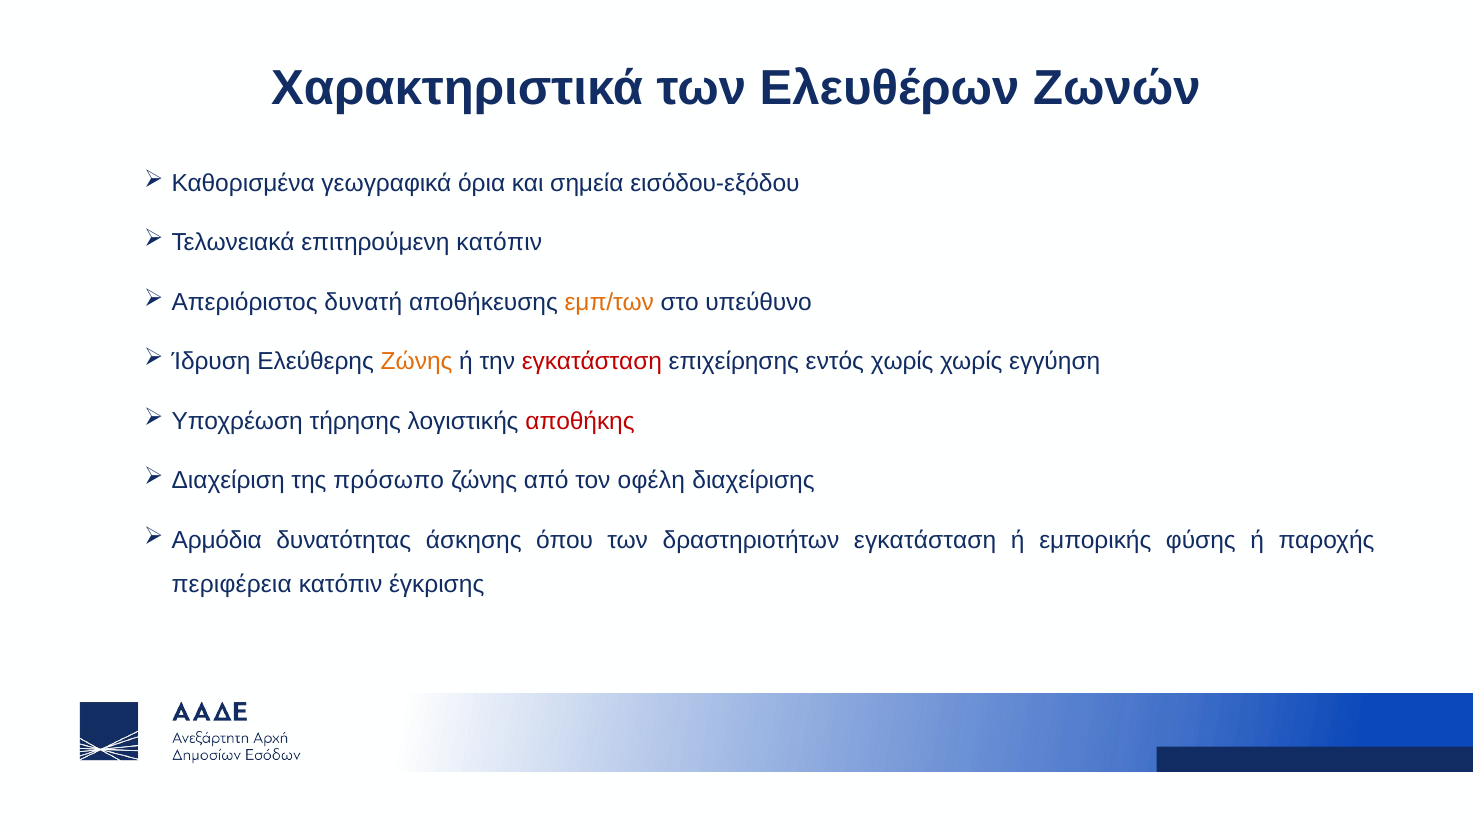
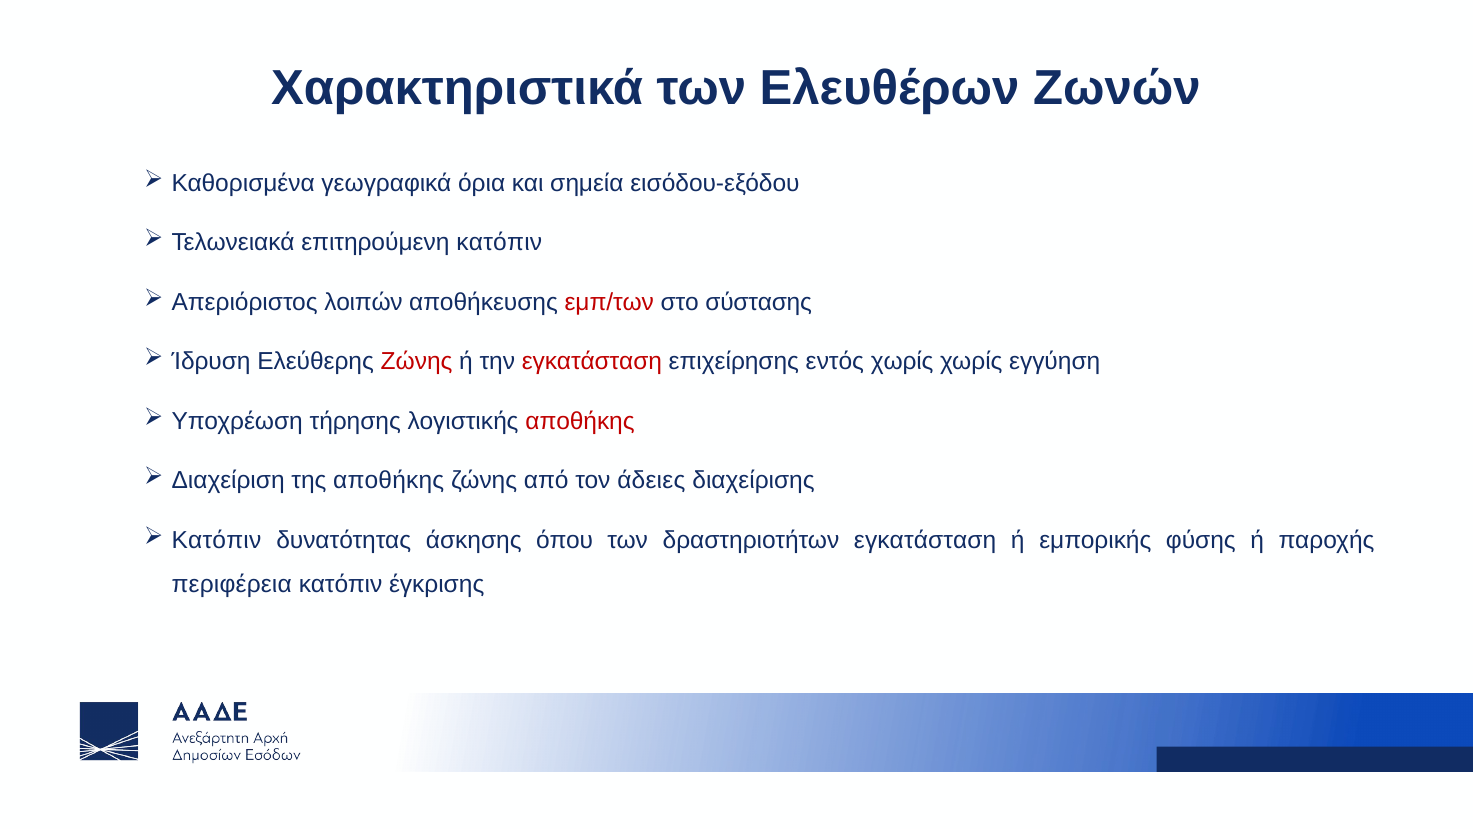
δυνατή: δυνατή -> λοιπών
εμπ/των colour: orange -> red
υπεύθυνο: υπεύθυνο -> σύστασης
Ζώνης at (417, 361) colour: orange -> red
της πρόσωπο: πρόσωπο -> αποθήκης
οφέλη: οφέλη -> άδειες
Αρμόδια at (217, 540): Αρμόδια -> Κατόπιν
